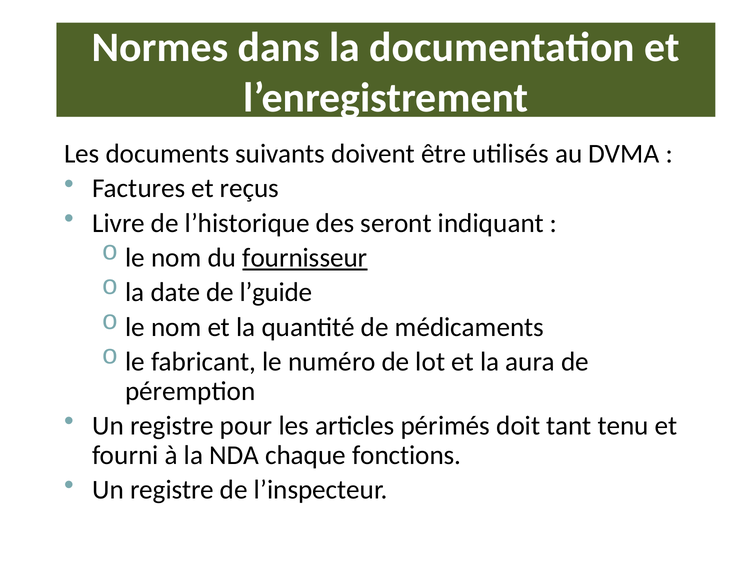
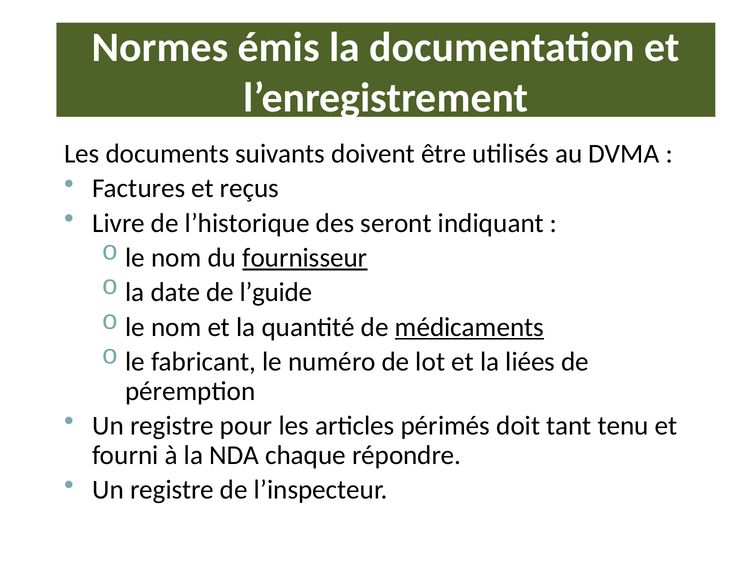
dans: dans -> émis
médicaments underline: none -> present
aura: aura -> liées
fonctions: fonctions -> répondre
